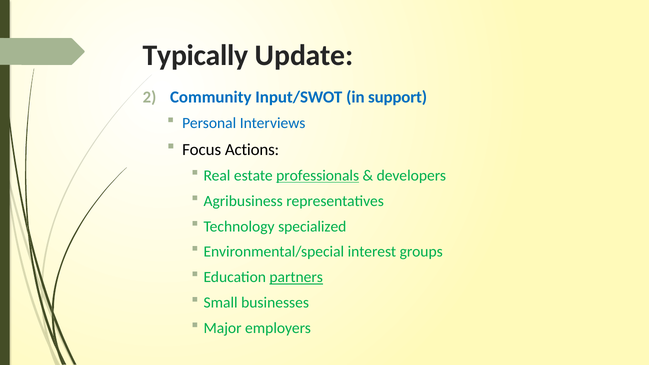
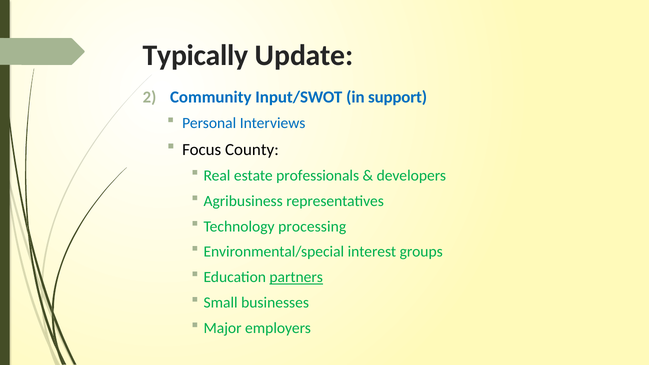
Actions: Actions -> County
professionals underline: present -> none
specialized: specialized -> processing
